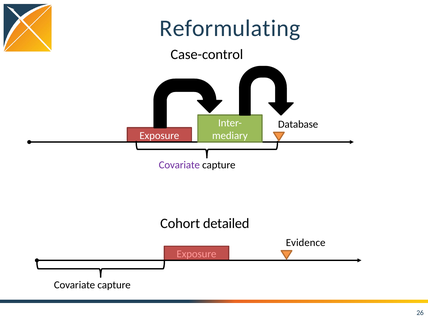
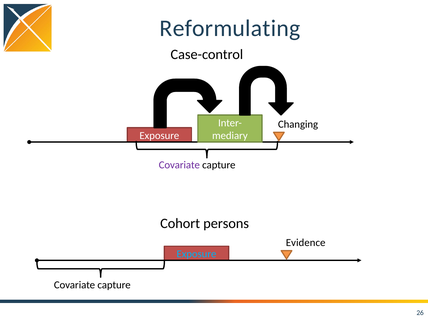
Database: Database -> Changing
detailed: detailed -> persons
Exposure at (196, 254) colour: pink -> light blue
